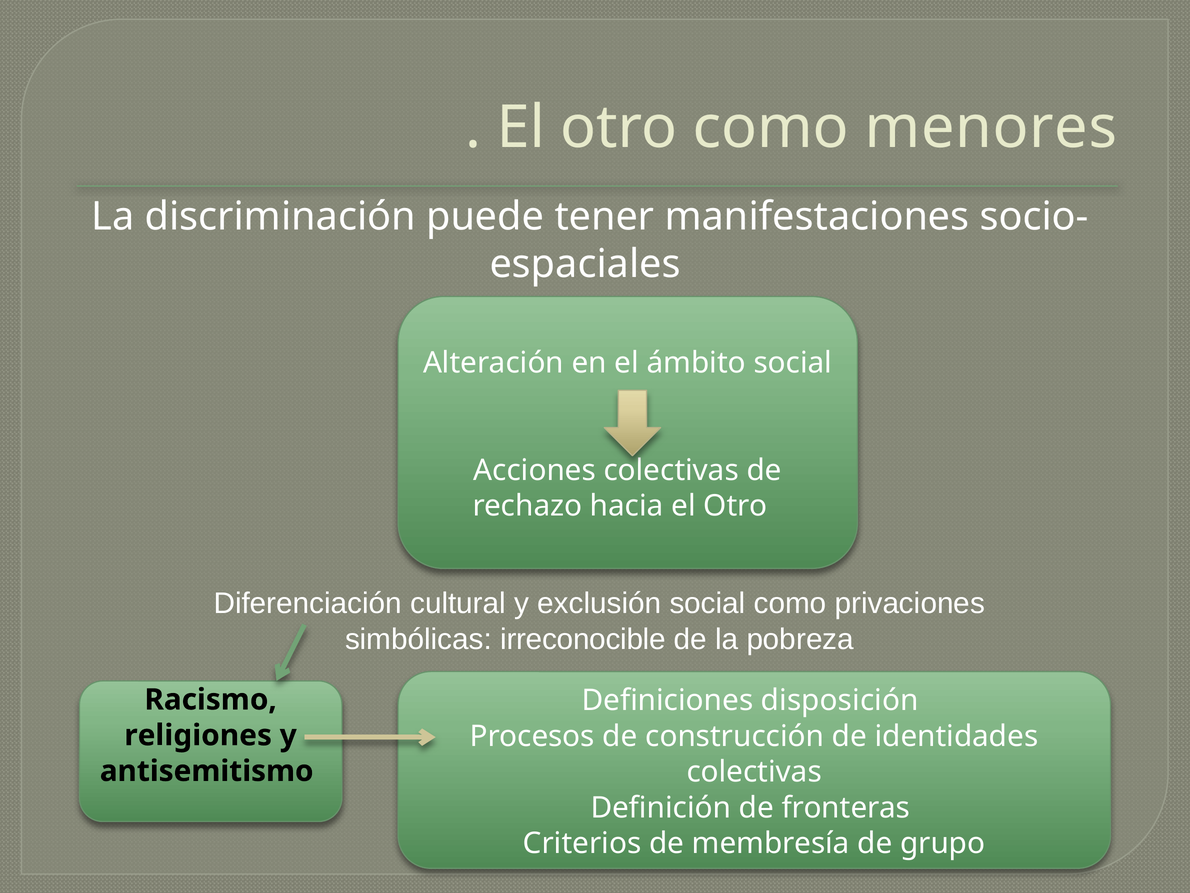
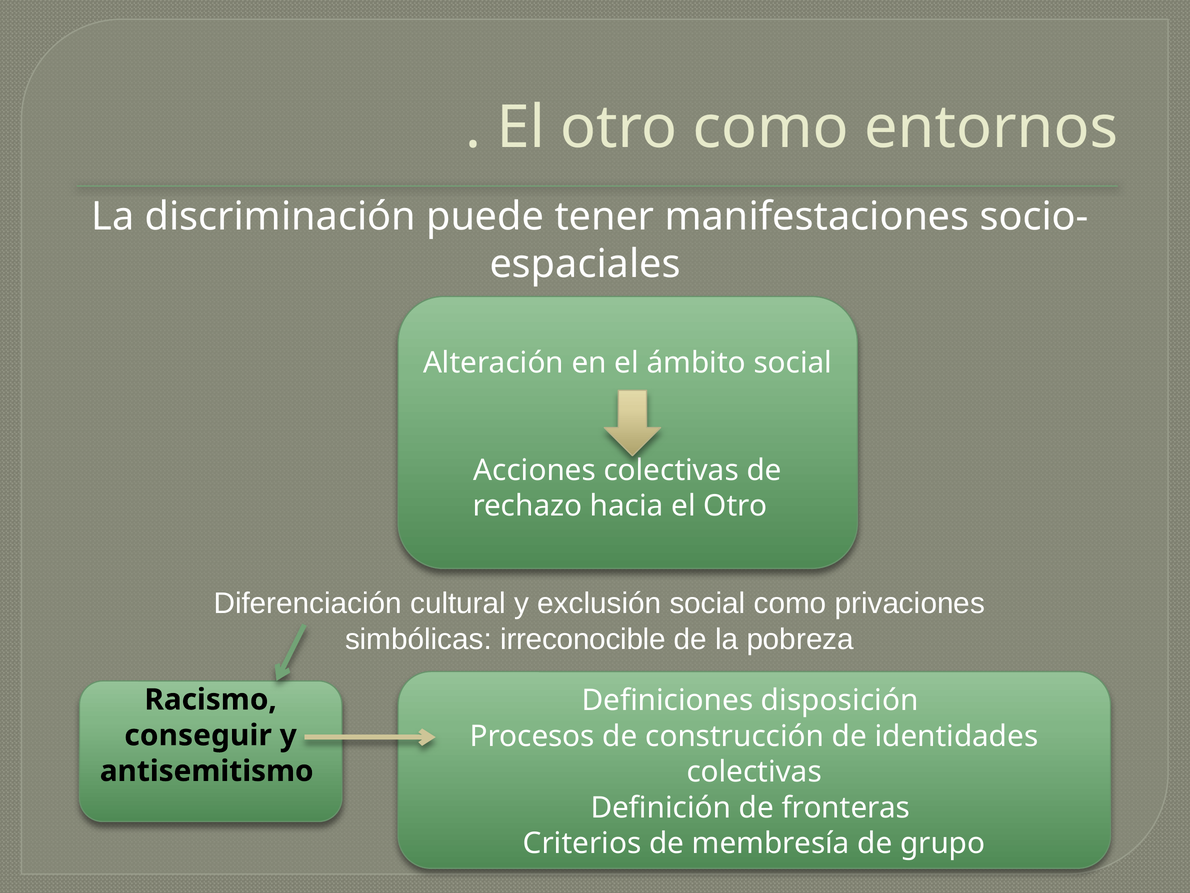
menores: menores -> entornos
religiones: religiones -> conseguir
